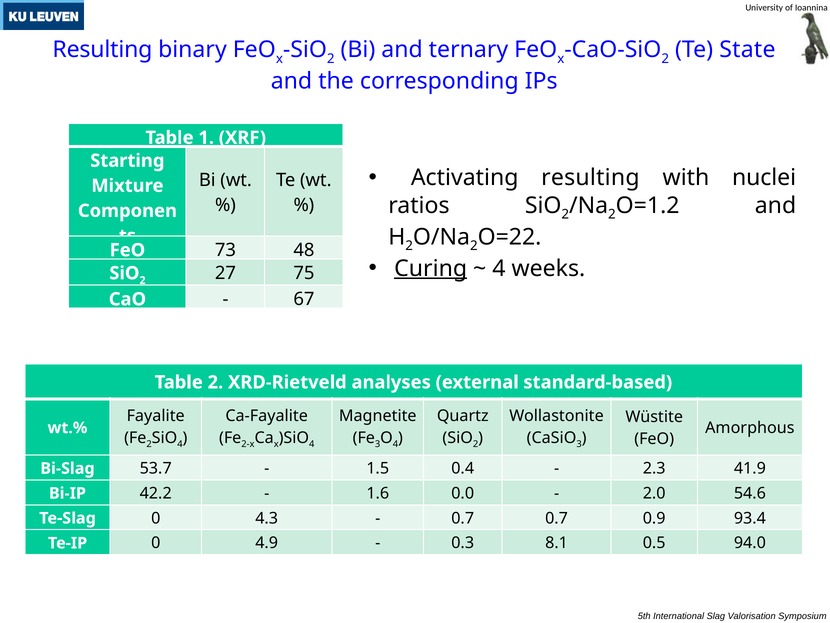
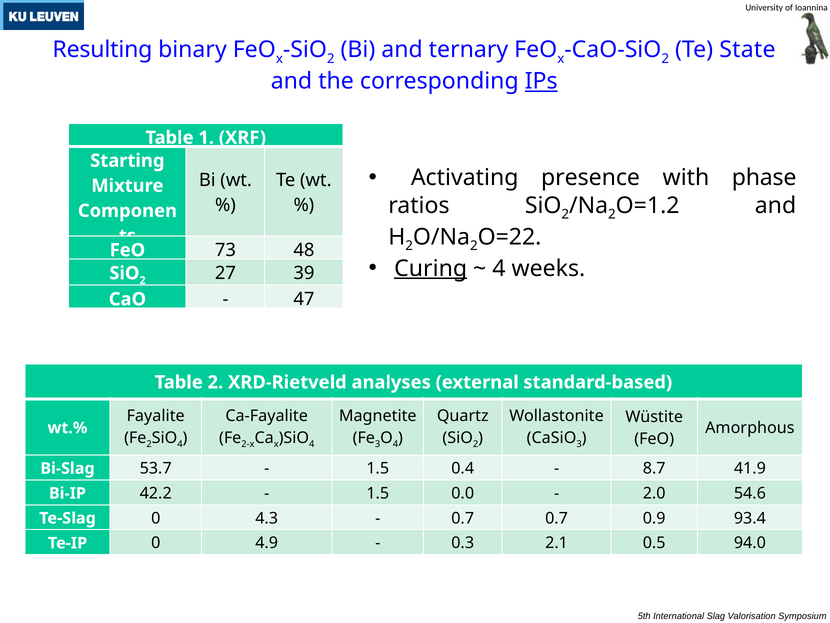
IPs underline: none -> present
Activating resulting: resulting -> presence
nuclei: nuclei -> phase
75: 75 -> 39
67: 67 -> 47
2.3: 2.3 -> 8.7
1.6 at (378, 493): 1.6 -> 1.5
8.1: 8.1 -> 2.1
